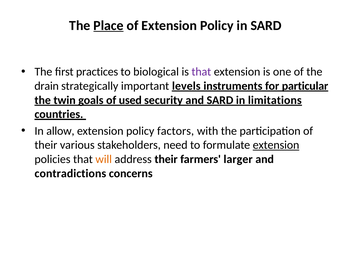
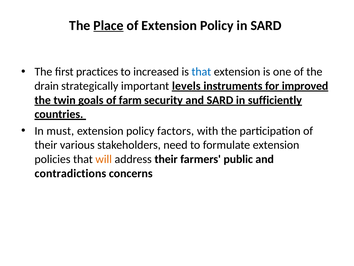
biological: biological -> increased
that at (201, 72) colour: purple -> blue
particular: particular -> improved
used: used -> farm
limitations: limitations -> sufficiently
allow: allow -> must
extension at (276, 145) underline: present -> none
larger: larger -> public
